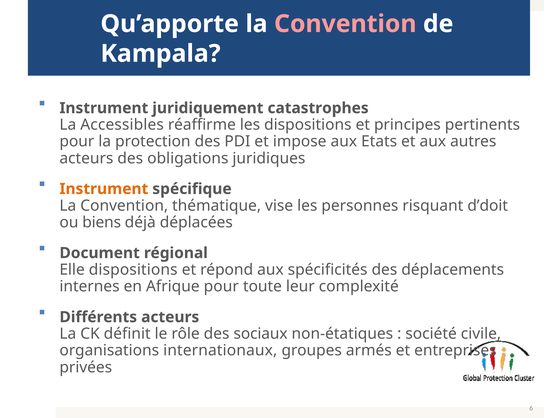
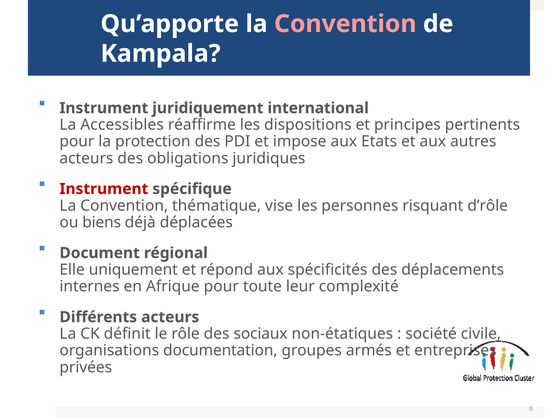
catastrophes: catastrophes -> international
Instrument at (104, 189) colour: orange -> red
d’doit: d’doit -> d’rôle
Elle dispositions: dispositions -> uniquement
internationaux: internationaux -> documentation
